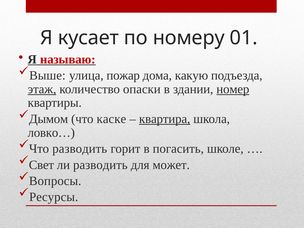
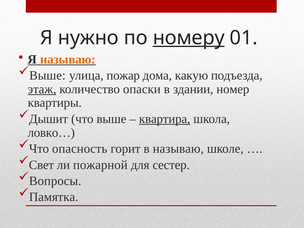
кусает: кусает -> нужно
номеру underline: none -> present
называю at (68, 59) colour: red -> orange
номер underline: present -> none
Дымом: Дымом -> Дышит
что каске: каске -> выше
Что разводить: разводить -> опасность
в погасить: погасить -> называю
ли разводить: разводить -> пожарной
может: может -> сестер
Ресурсы: Ресурсы -> Памятка
